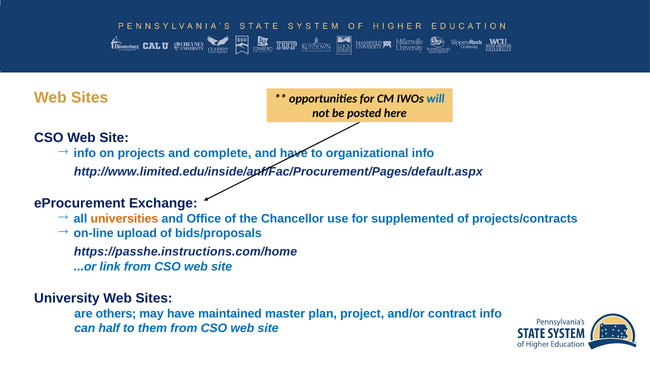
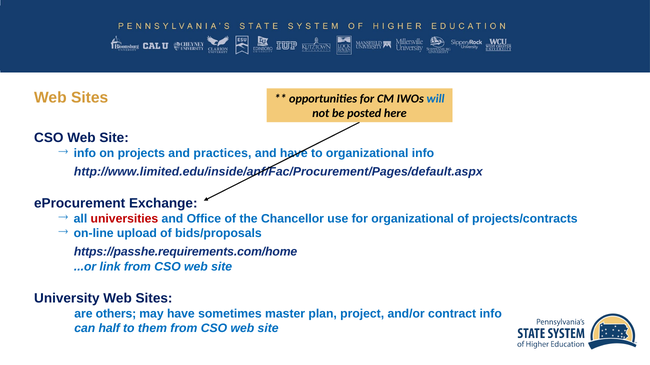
complete: complete -> practices
universities colour: orange -> red
for supplemented: supplemented -> organizational
https://passhe.instructions.com/home: https://passhe.instructions.com/home -> https://passhe.requirements.com/home
maintained: maintained -> sometimes
